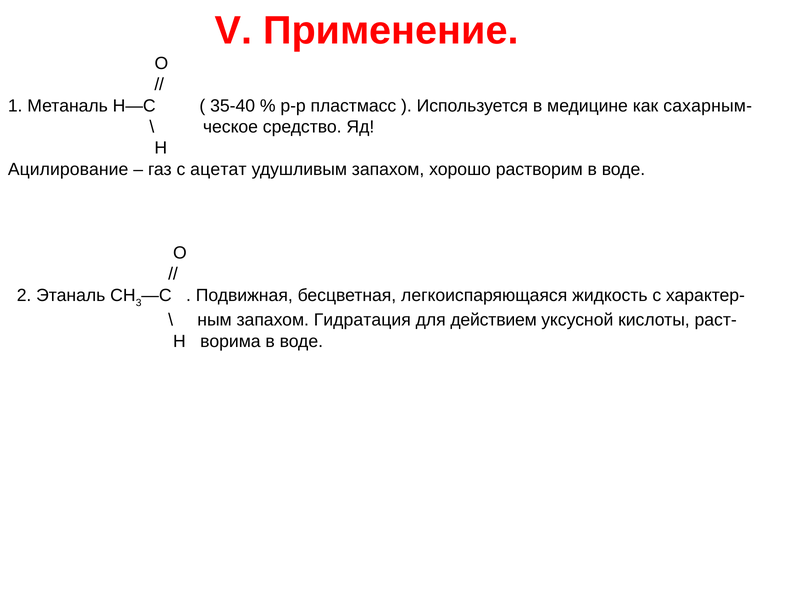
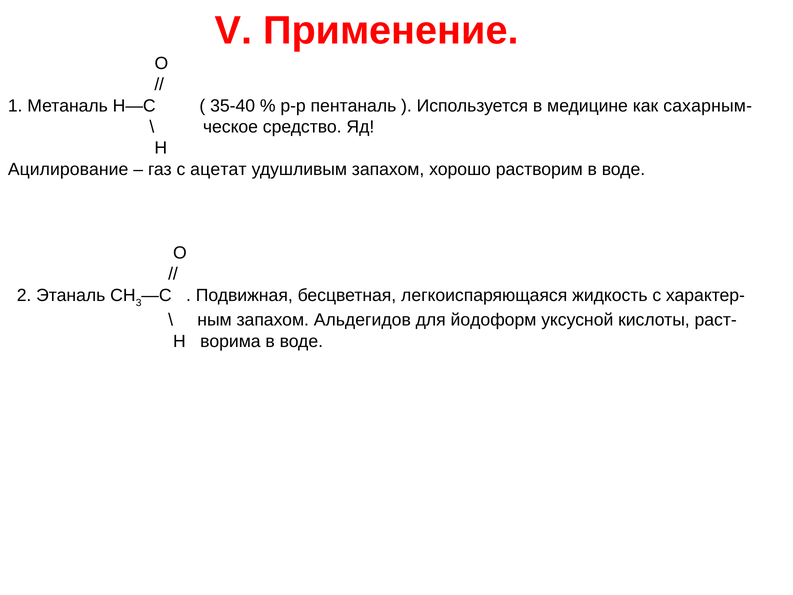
пластмасс: пластмасс -> пентаналь
Гидратация: Гидратация -> Альдегидов
действием: действием -> йодоформ
